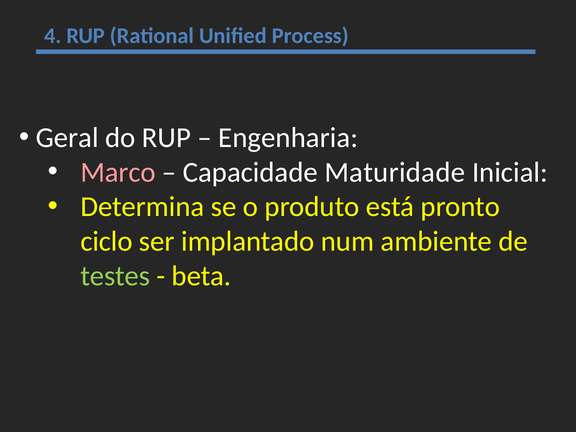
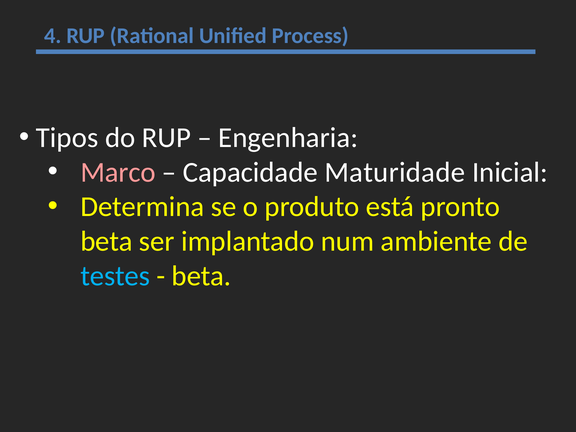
Geral: Geral -> Tipos
ciclo at (106, 241): ciclo -> beta
testes colour: light green -> light blue
